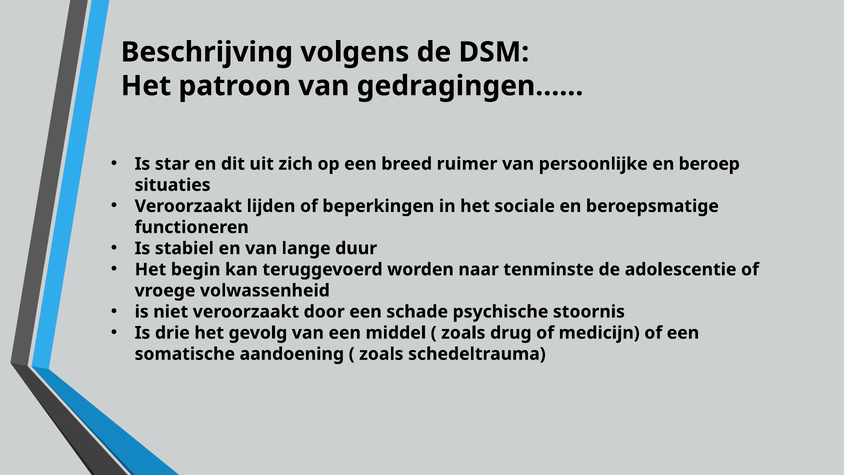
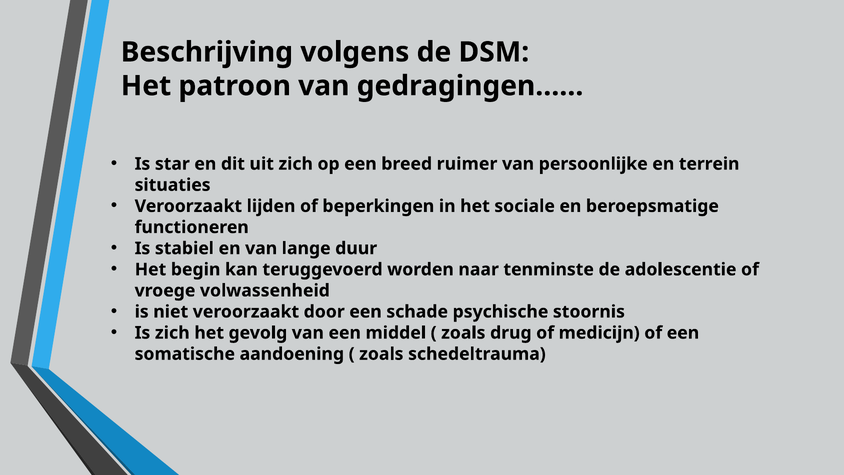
beroep: beroep -> terrein
Is drie: drie -> zich
